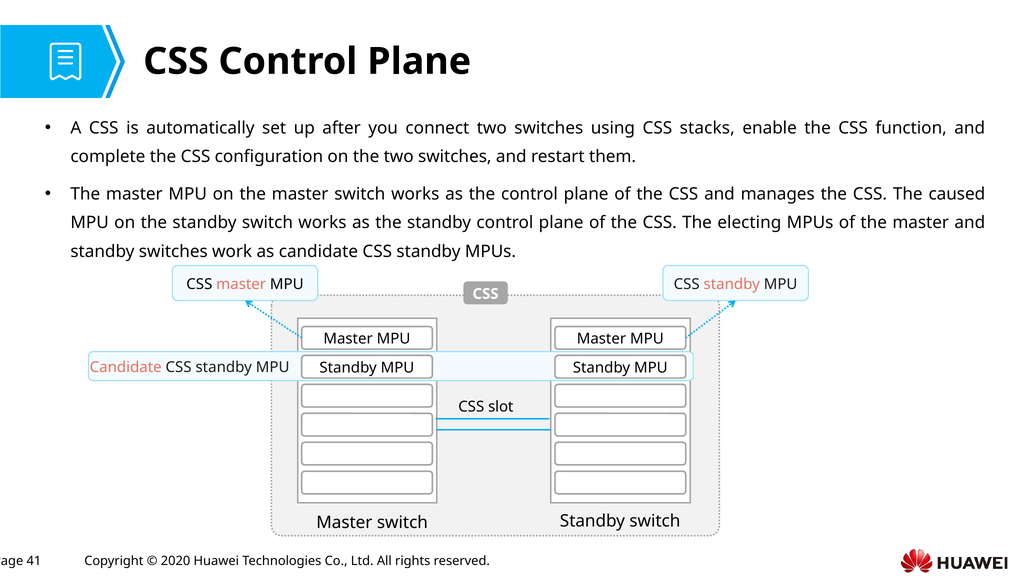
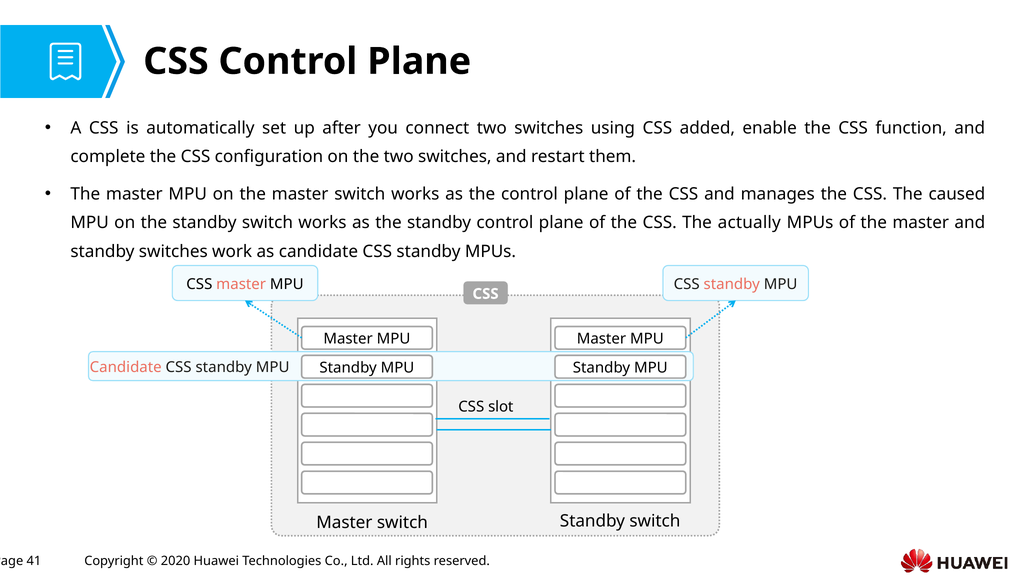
stacks: stacks -> added
electing: electing -> actually
